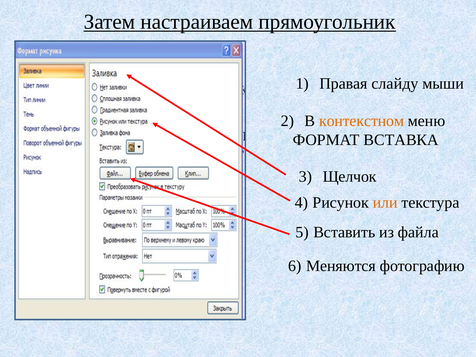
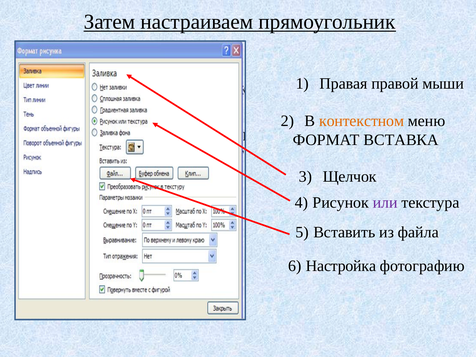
слайду: слайду -> правой
или colour: orange -> purple
Меняются: Меняются -> Настройка
